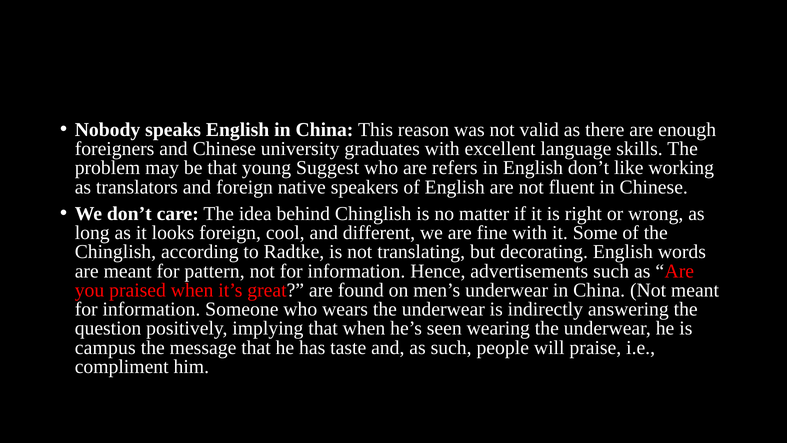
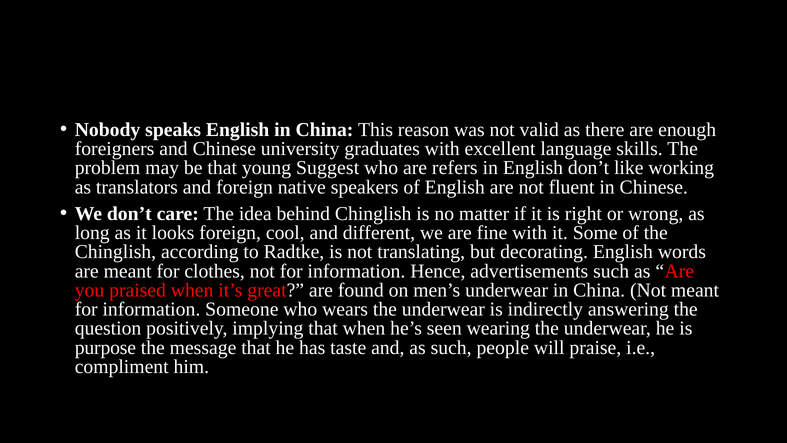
pattern: pattern -> clothes
campus: campus -> purpose
